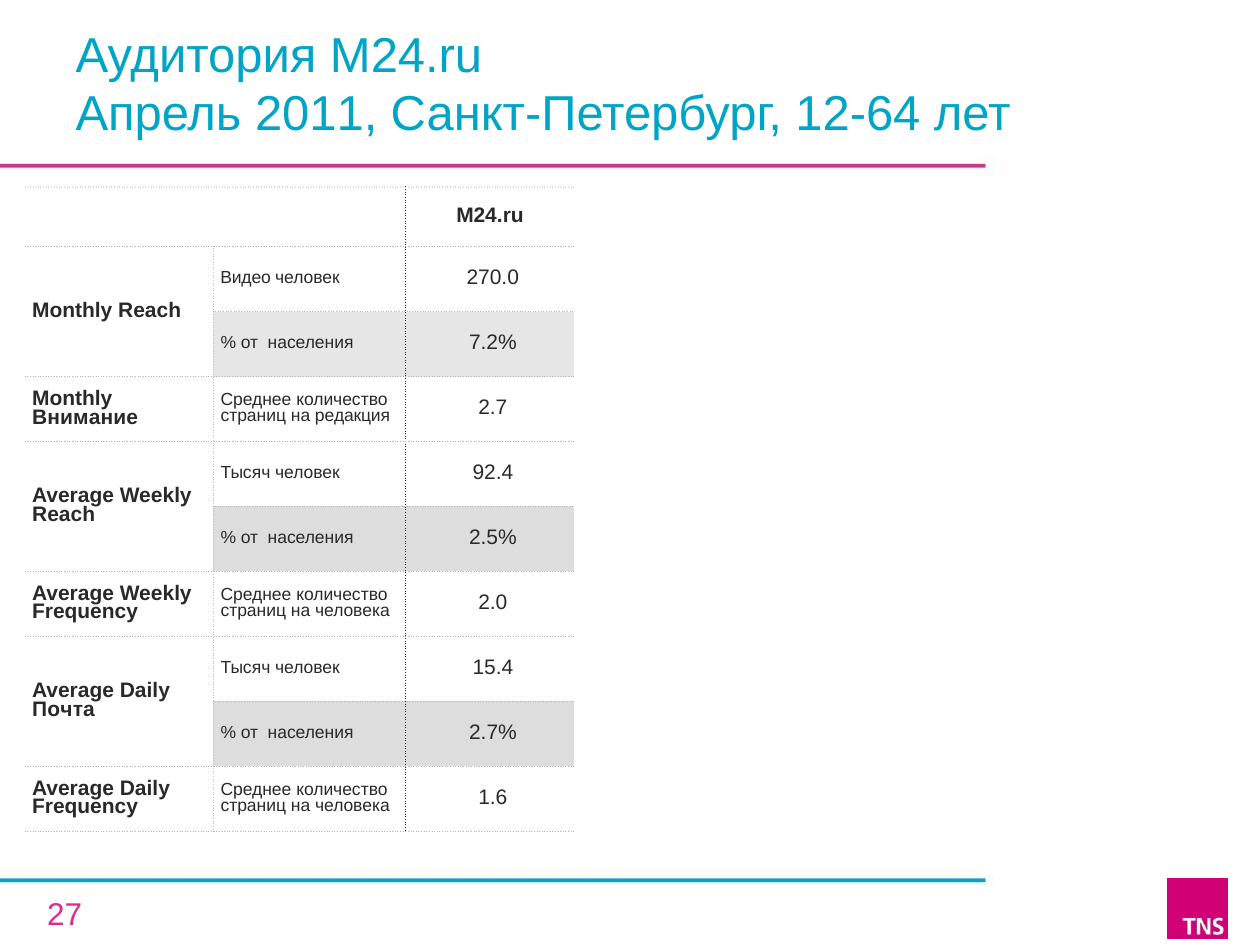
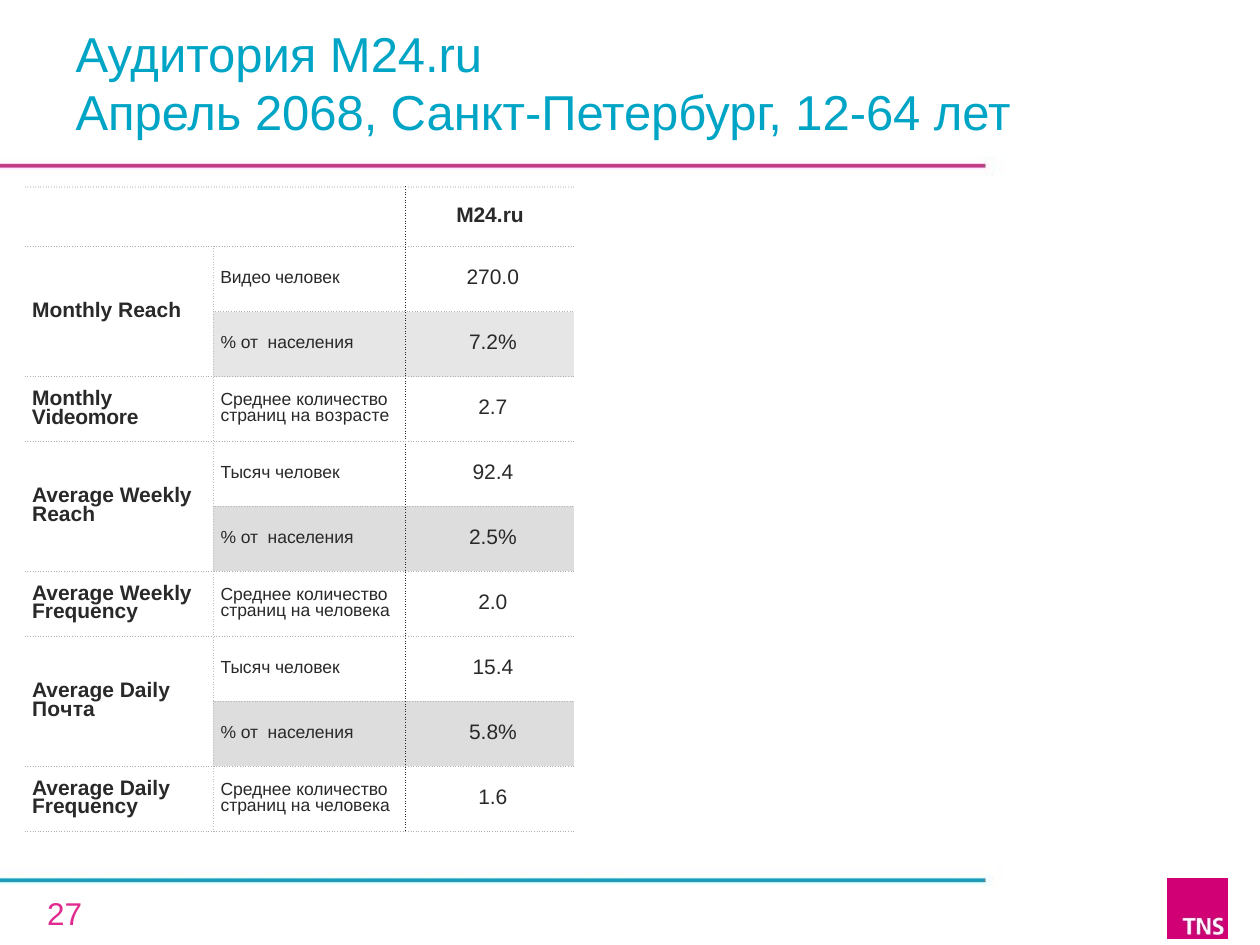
2011: 2011 -> 2068
Внимание: Внимание -> Videomore
редакция: редакция -> возрасте
2.7%: 2.7% -> 5.8%
